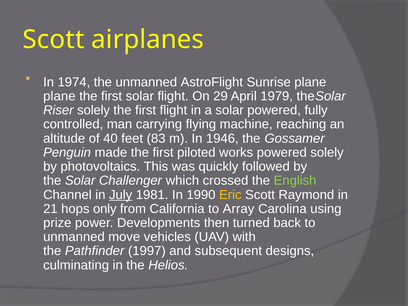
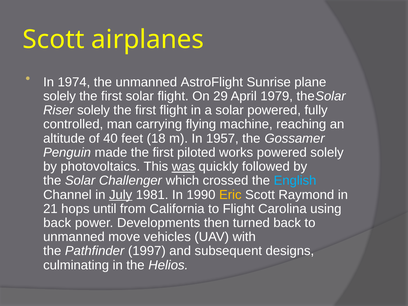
plane at (59, 96): plane -> solely
83: 83 -> 18
1946: 1946 -> 1957
was underline: none -> present
English colour: light green -> light blue
only: only -> until
to Array: Array -> Flight
prize at (57, 223): prize -> back
